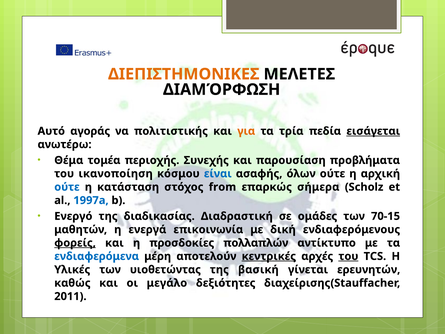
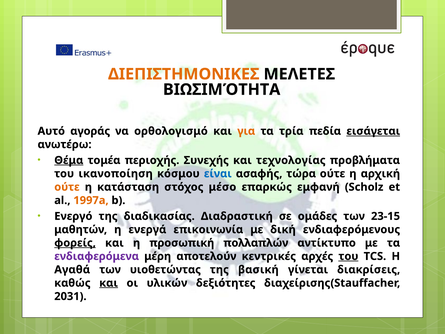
ΔΙΑΜΌΡΦΩΣΗ: ΔΙΑΜΌΡΦΩΣΗ -> ΒΙΩΣΙΜΌΤΗΤΑ
πολιτιστικής: πολιτιστικής -> ορθολογισμό
Θέμα underline: none -> present
παρουσίαση: παρουσίαση -> τεχνολογίας
όλων: όλων -> τώρα
ούτε at (67, 187) colour: blue -> orange
from: from -> μέσο
σήμερα: σήμερα -> εμφανή
1997a colour: blue -> orange
70-15: 70-15 -> 23-15
προσδοκίες: προσδοκίες -> προσωπική
ενδιαφερόμενα colour: blue -> purple
κεντρικές underline: present -> none
Υλικές: Υλικές -> Αγαθά
ερευνητών: ερευνητών -> διακρίσεις
και at (109, 283) underline: none -> present
μεγάλο: μεγάλο -> υλικών
2011: 2011 -> 2031
